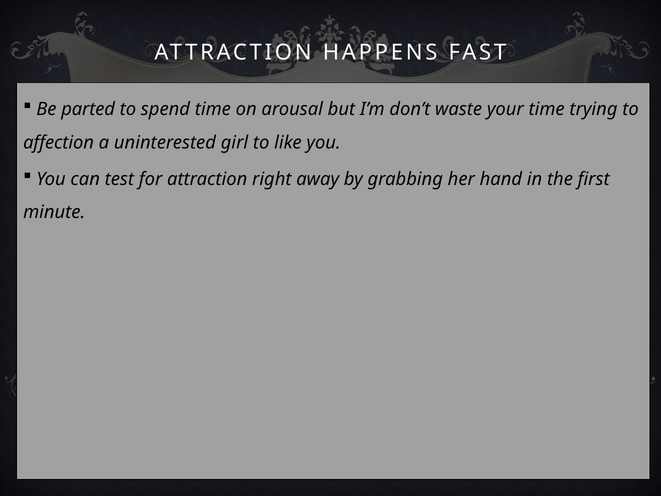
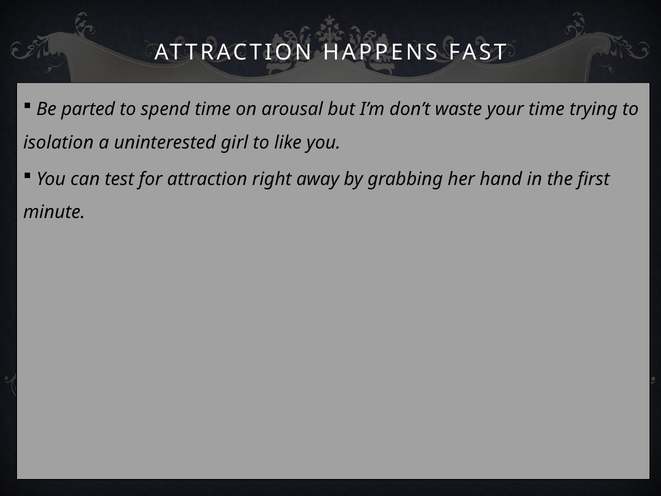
affection: affection -> isolation
